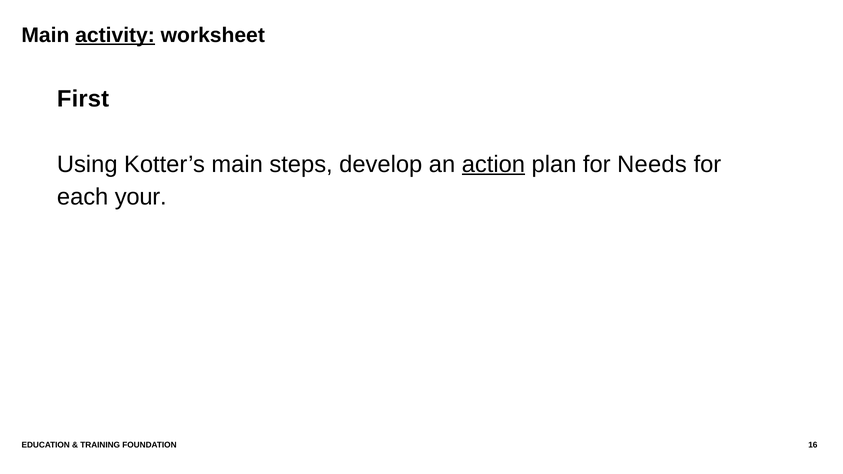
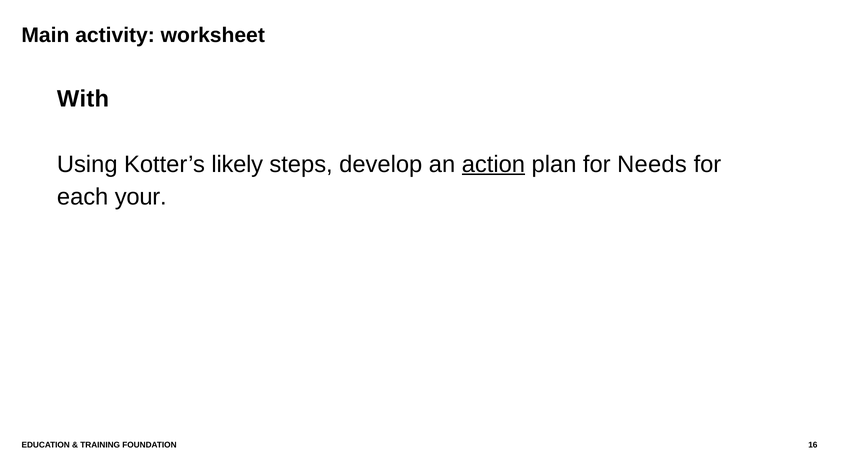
activity underline: present -> none
First: First -> With
Kotter’s main: main -> likely
